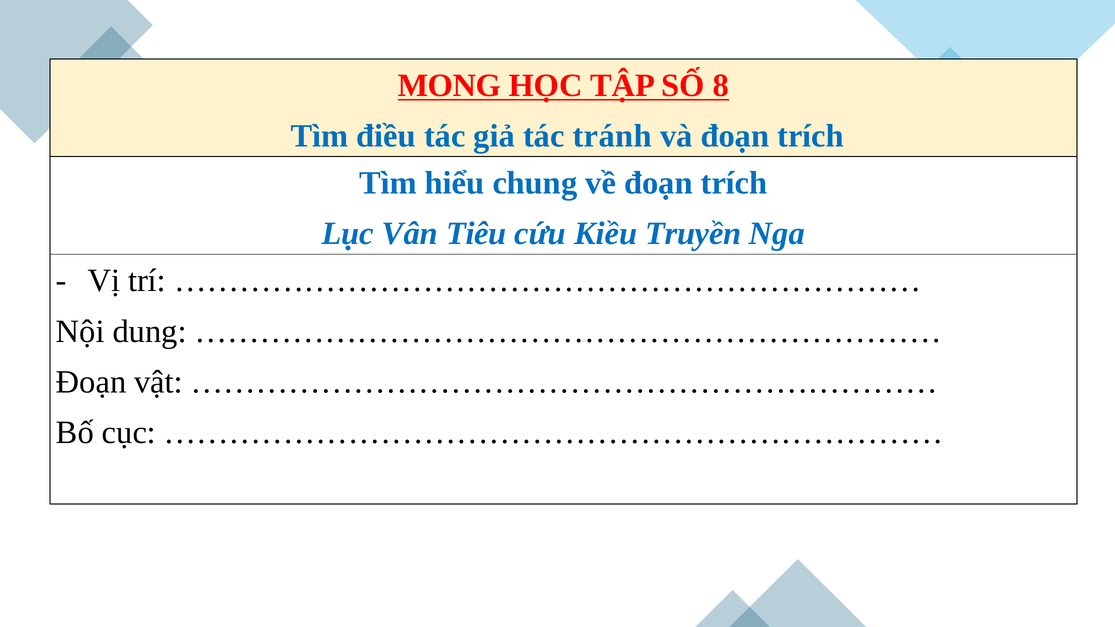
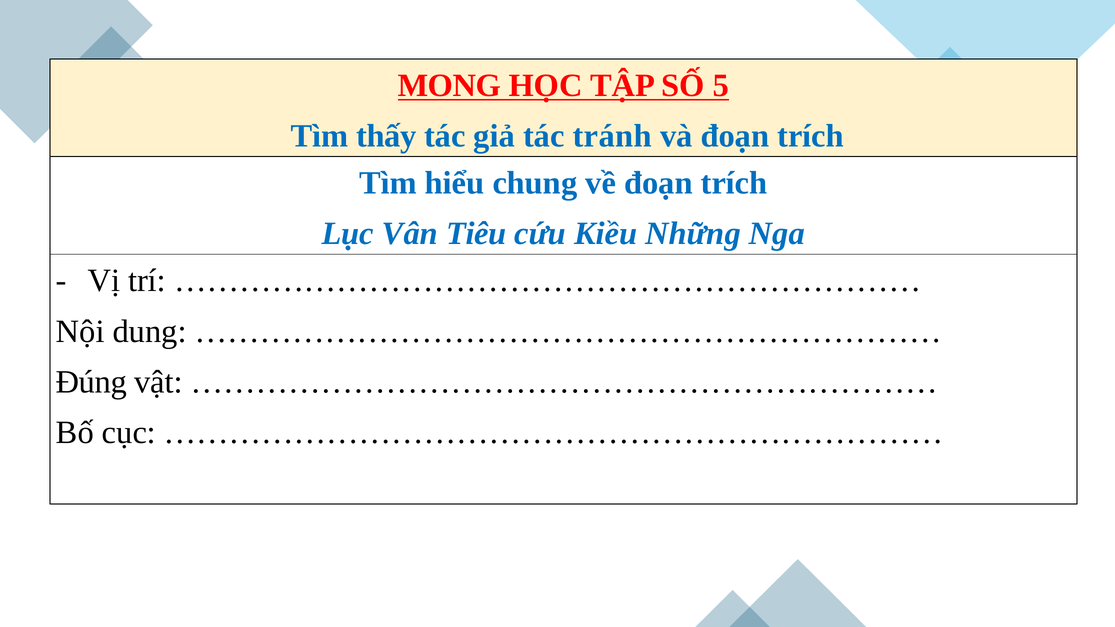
8: 8 -> 5
điều: điều -> thấy
Truyền: Truyền -> Những
Đoạn at (91, 382): Đoạn -> Đúng
